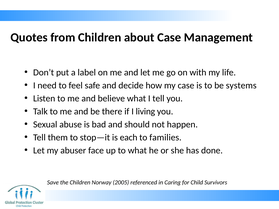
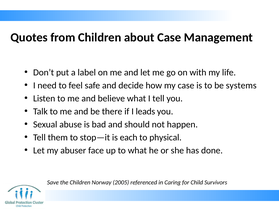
living: living -> leads
families: families -> physical
